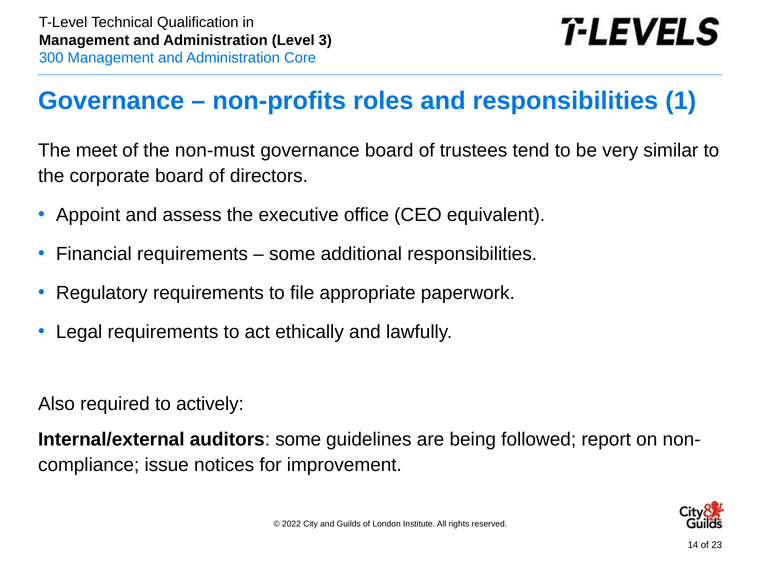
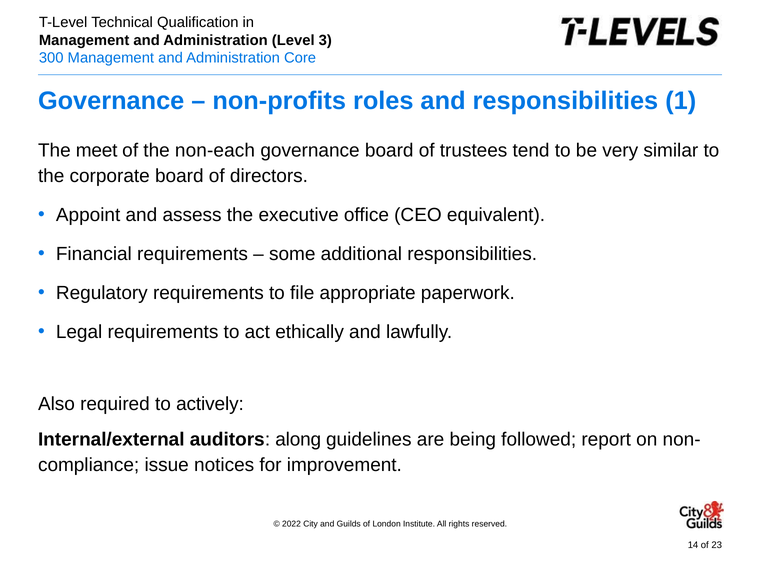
non-must: non-must -> non-each
auditors some: some -> along
